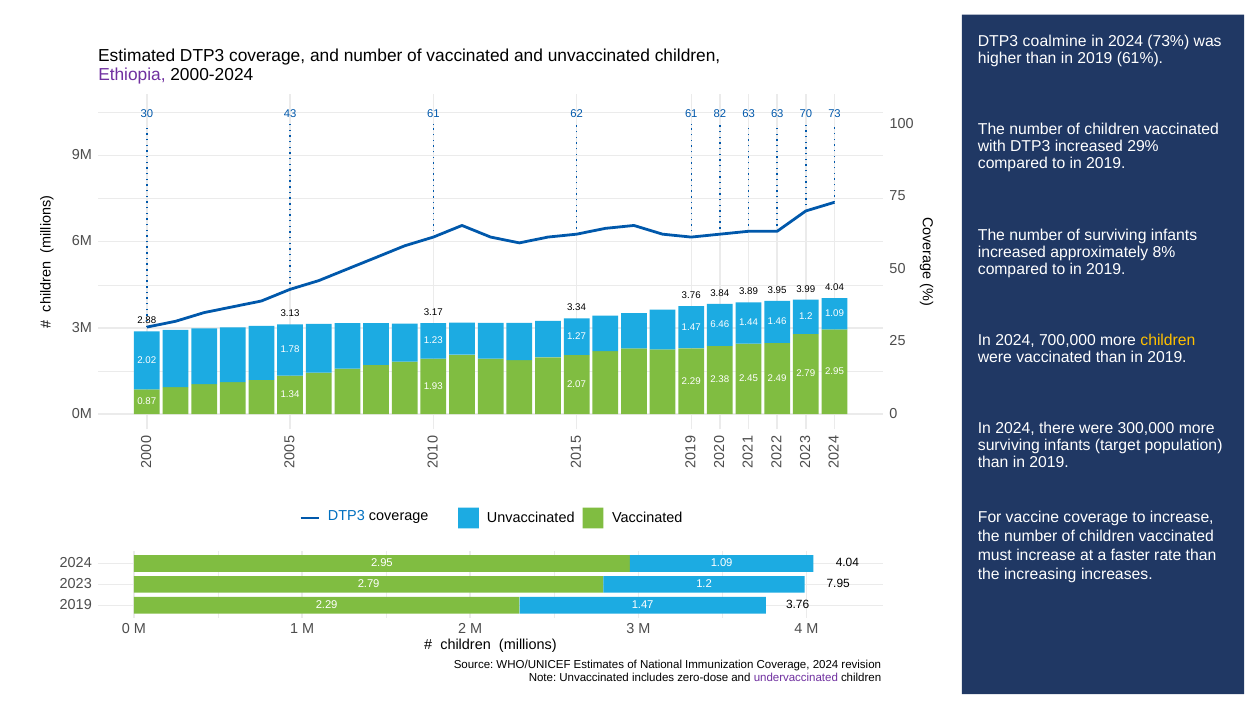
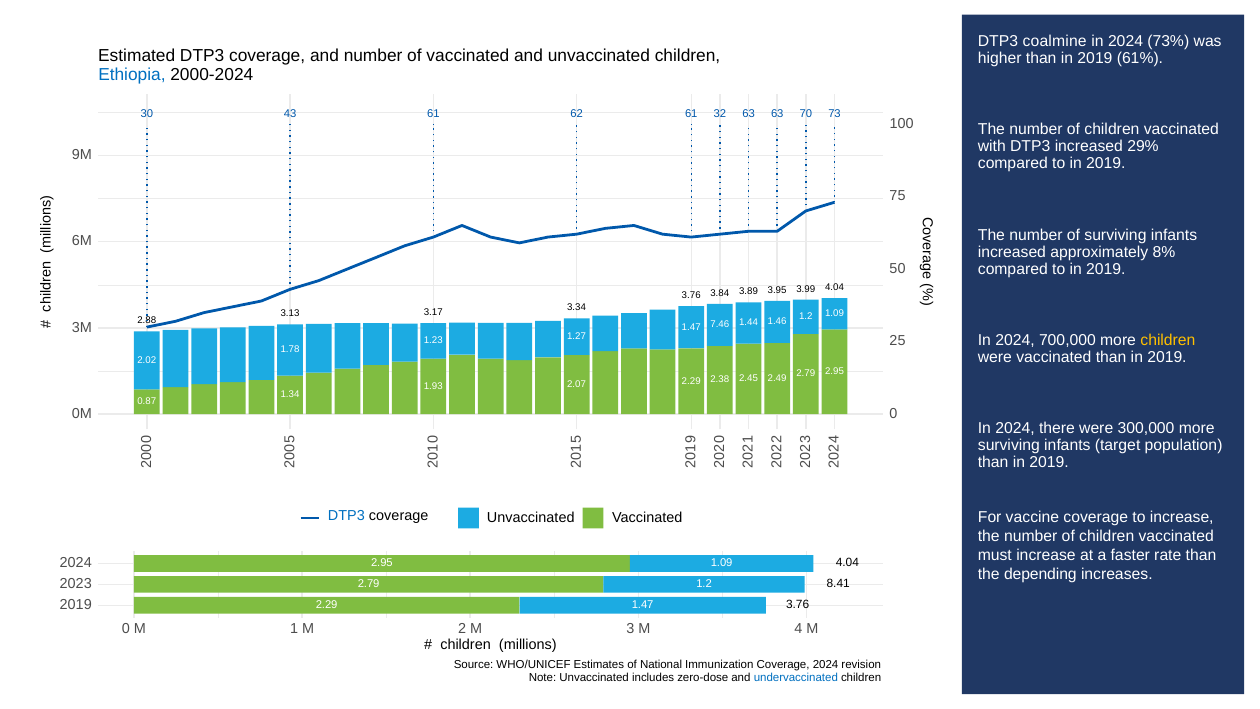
Ethiopia colour: purple -> blue
82: 82 -> 32
6.46: 6.46 -> 7.46
increasing: increasing -> depending
7.95: 7.95 -> 8.41
undervaccinated colour: purple -> blue
